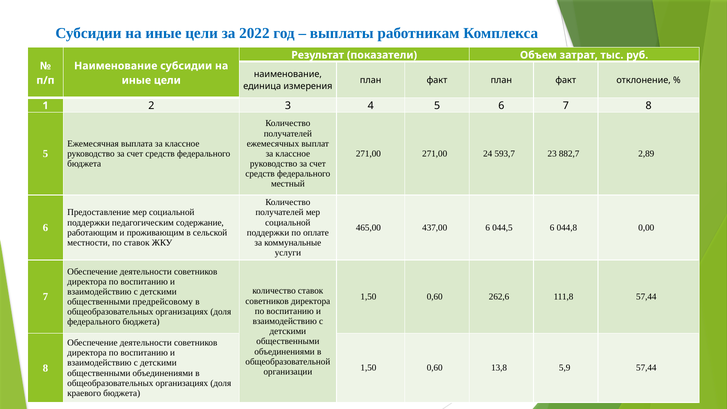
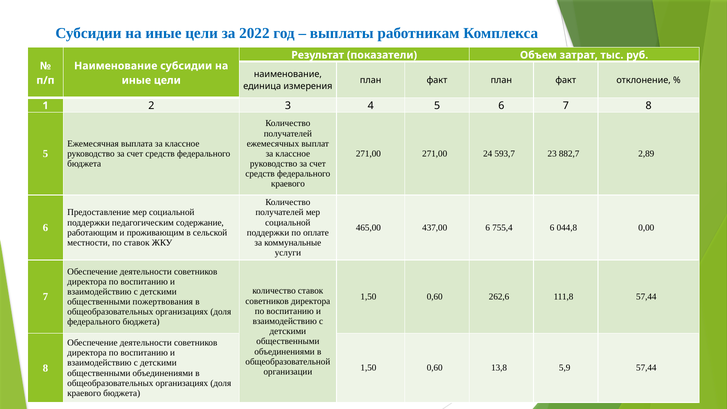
местный at (288, 184): местный -> краевого
044,5: 044,5 -> 755,4
предрейсовому: предрейсовому -> пожертвования
